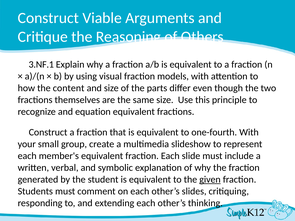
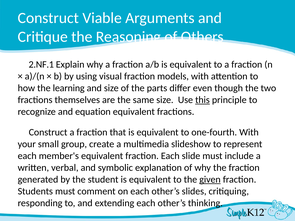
3.NF.1: 3.NF.1 -> 2.NF.1
content: content -> learning
this underline: none -> present
